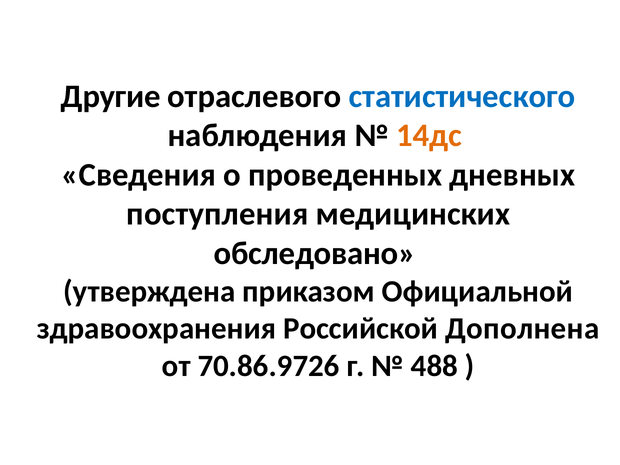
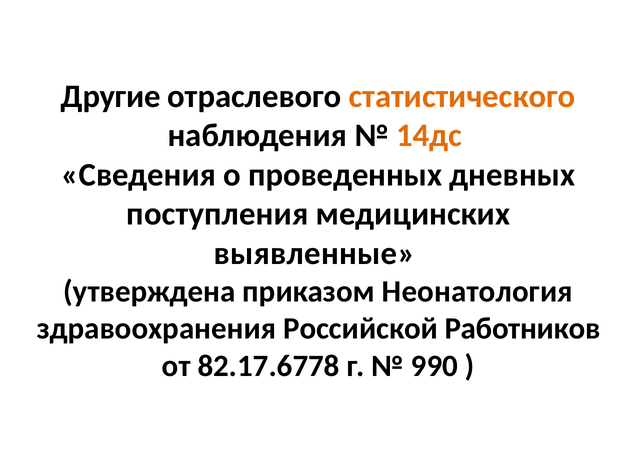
статистического colour: blue -> orange
обследовано: обследовано -> выявленные
Официальной: Официальной -> Неонатология
Дополнена: Дополнена -> Работников
70.86.9726: 70.86.9726 -> 82.17.6778
488: 488 -> 990
